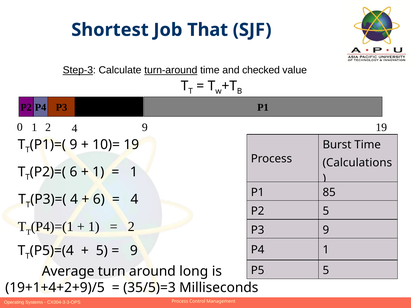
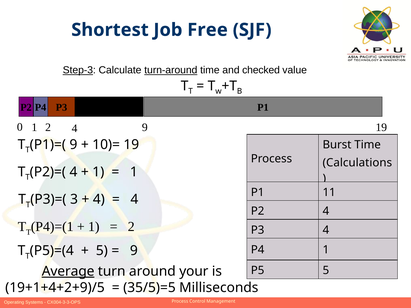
That: That -> Free
6 at (73, 172): 6 -> 4
85: 85 -> 11
4 at (74, 200): 4 -> 3
6 at (99, 200): 6 -> 4
P2 5: 5 -> 4
P3 9: 9 -> 4
Average underline: none -> present
long: long -> your
35/5)=3: 35/5)=3 -> 35/5)=5
